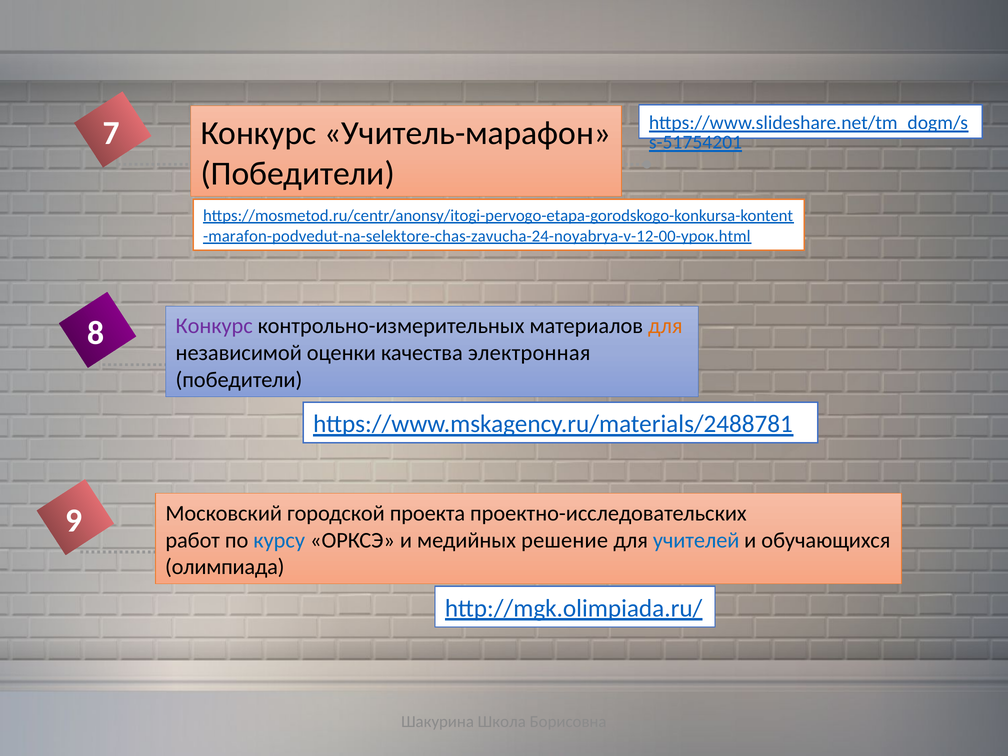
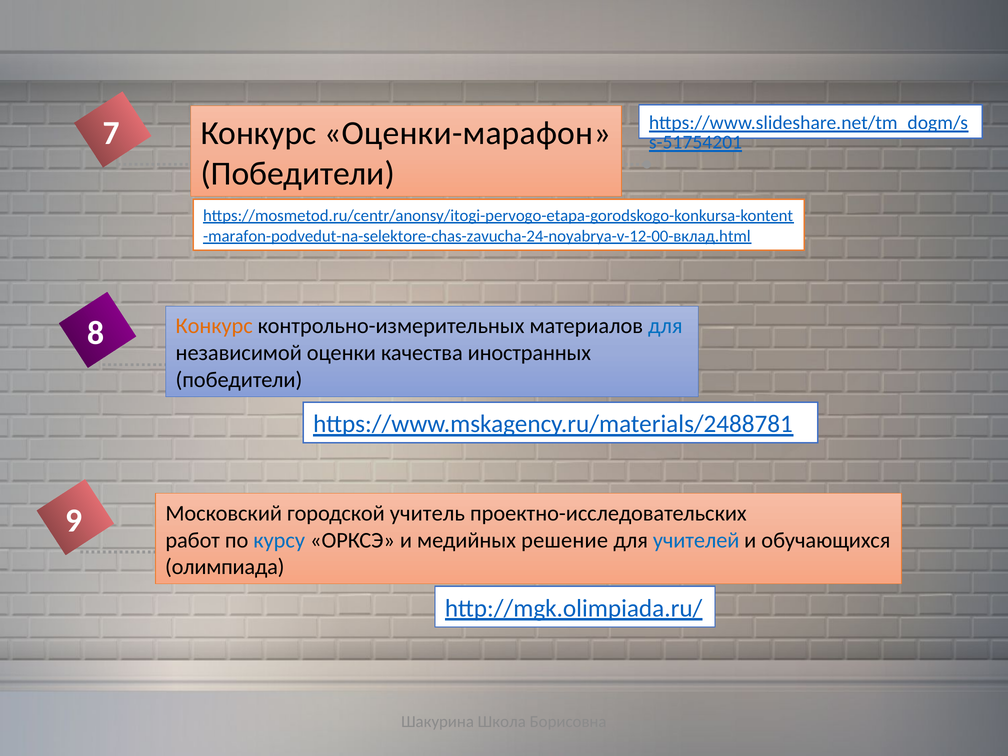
Учитель-марафон: Учитель-марафон -> Оценки-марафон
marafon-podvedut-na-selektore-chas-zavucha-24-noyabrya-v-12-00-урок.html: marafon-podvedut-na-selektore-chas-zavucha-24-noyabrya-v-12-00-урок.html -> marafon-podvedut-na-selektore-chas-zavucha-24-noyabrya-v-12-00-вклад.html
Конкурс at (214, 326) colour: purple -> orange
для at (665, 326) colour: orange -> blue
электронная: электронная -> иностранных
проекта: проекта -> учитель
